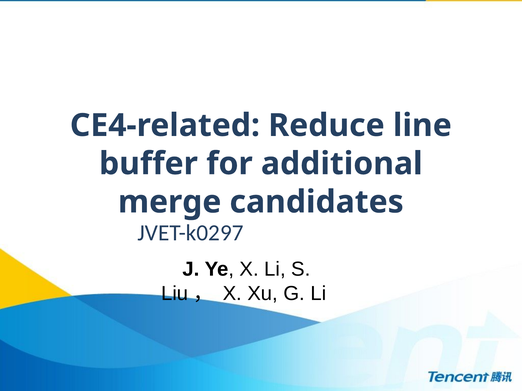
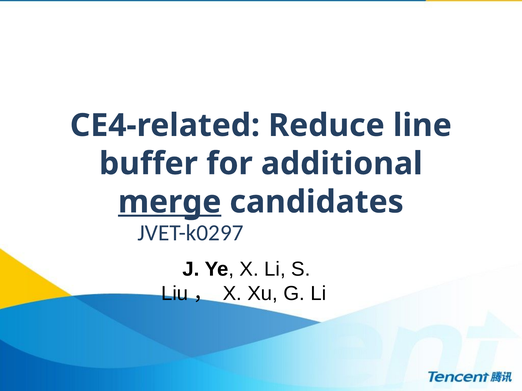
merge underline: none -> present
